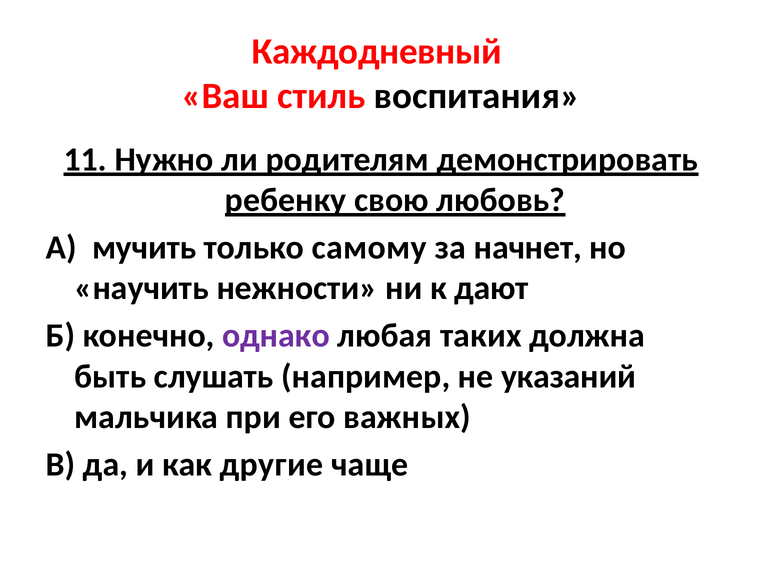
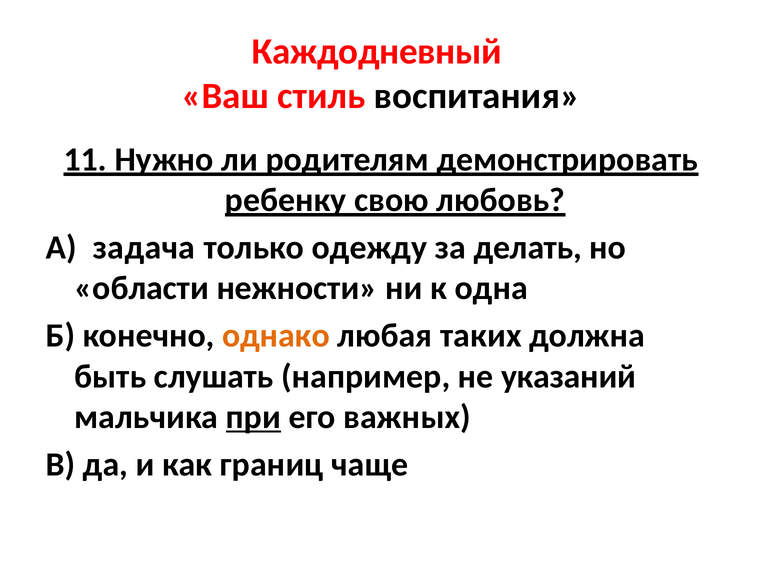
мучить: мучить -> задача
самому: самому -> одежду
начнет: начнет -> делать
научить: научить -> области
дают: дают -> одна
однако colour: purple -> orange
при underline: none -> present
другие: другие -> границ
